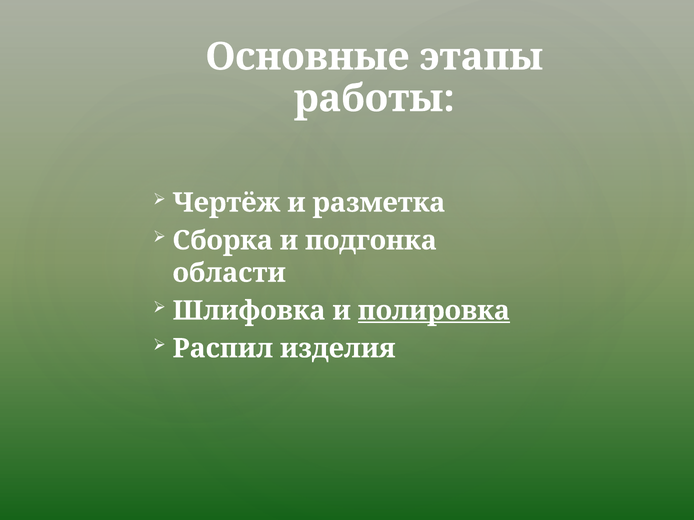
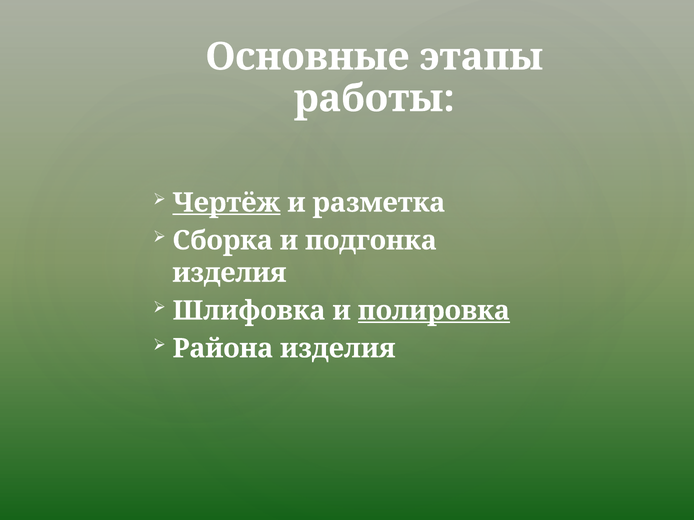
Чертёж underline: none -> present
области at (229, 273): области -> изделия
Распил: Распил -> Района
